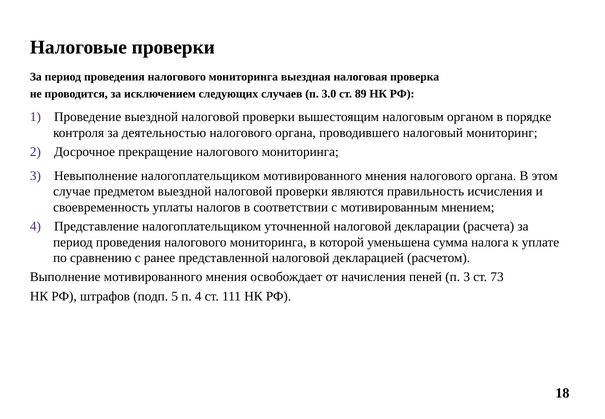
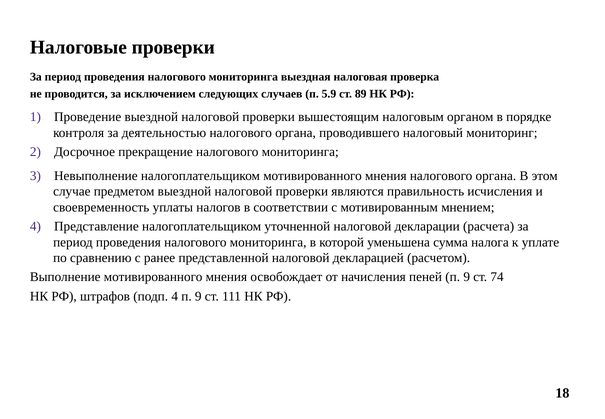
3.0: 3.0 -> 5.9
пеней п 3: 3 -> 9
73: 73 -> 74
подп 5: 5 -> 4
4 at (198, 296): 4 -> 9
